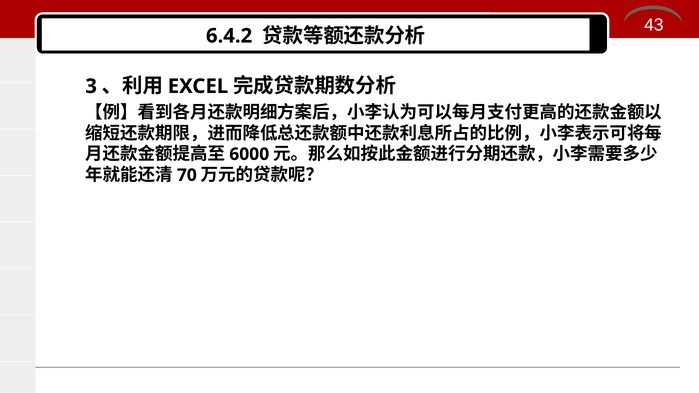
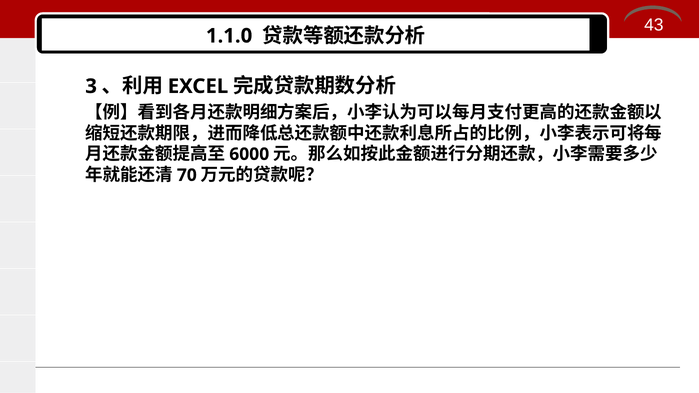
6.4.2: 6.4.2 -> 1.1.0
